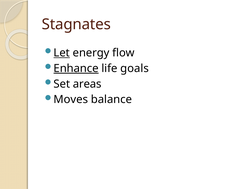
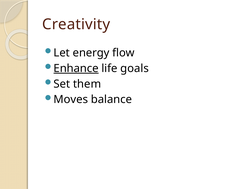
Stagnates: Stagnates -> Creativity
Let underline: present -> none
areas: areas -> them
